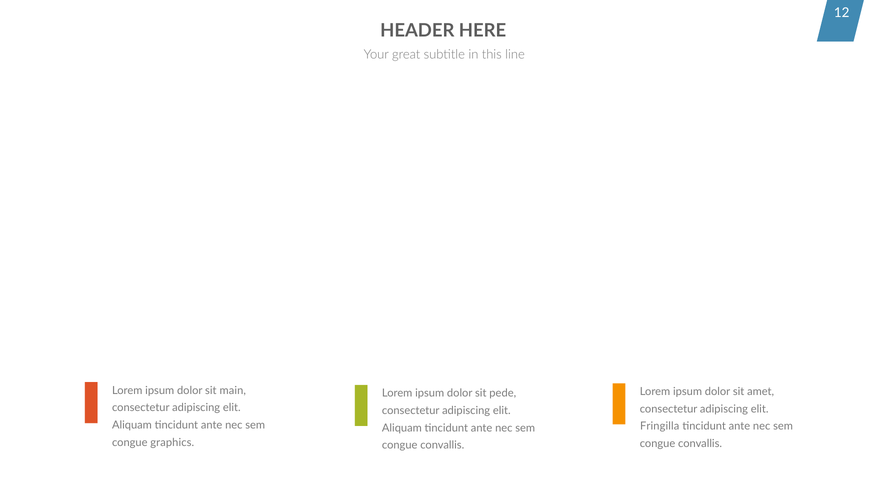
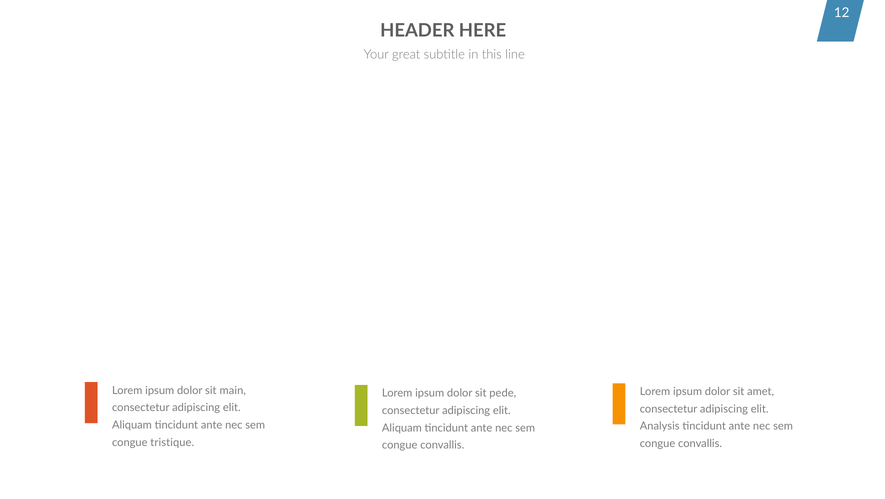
Fringilla: Fringilla -> Analysis
graphics: graphics -> tristique
